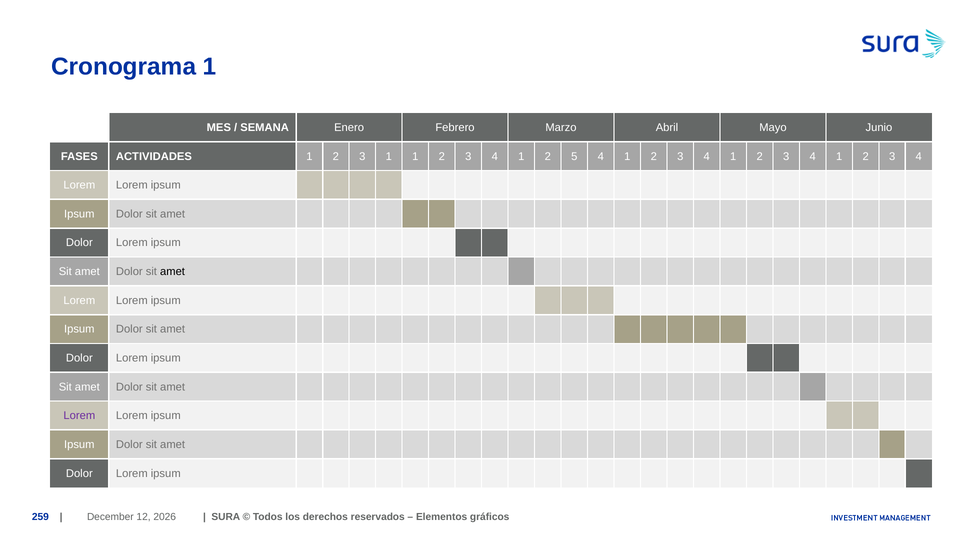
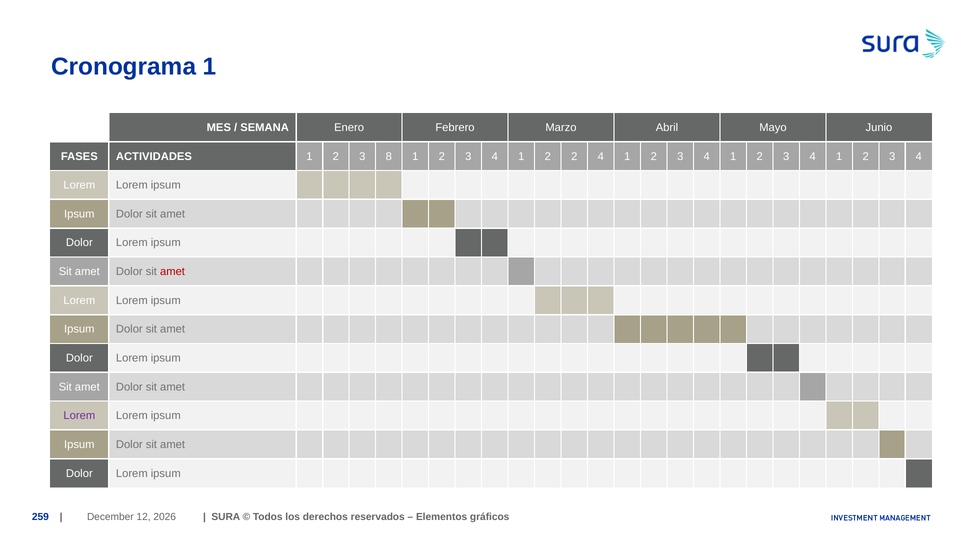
3 1: 1 -> 8
2 5: 5 -> 2
amet at (173, 272) colour: black -> red
